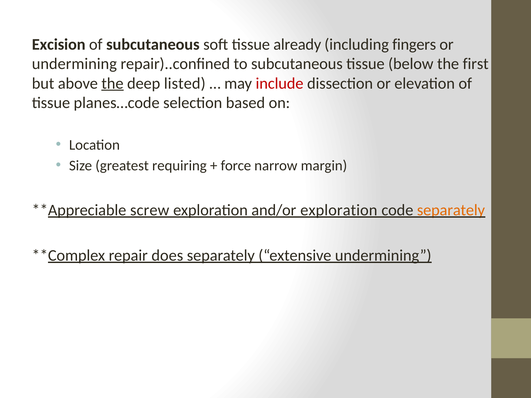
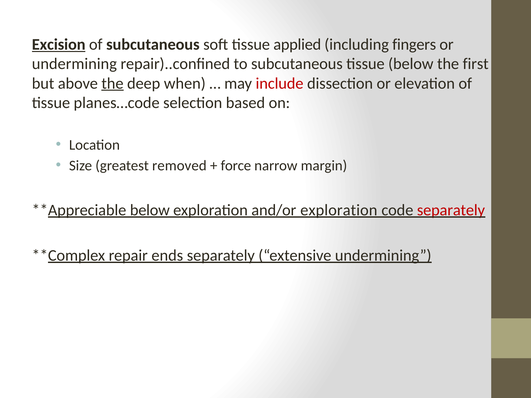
Excision underline: none -> present
already: already -> applied
listed: listed -> when
requiring: requiring -> removed
screw at (150, 210): screw -> below
separately at (451, 210) colour: orange -> red
does: does -> ends
